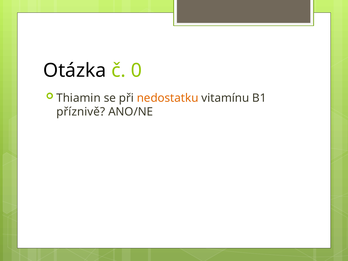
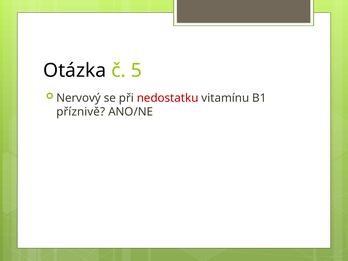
0: 0 -> 5
Thiamin: Thiamin -> Nervový
nedostatku colour: orange -> red
